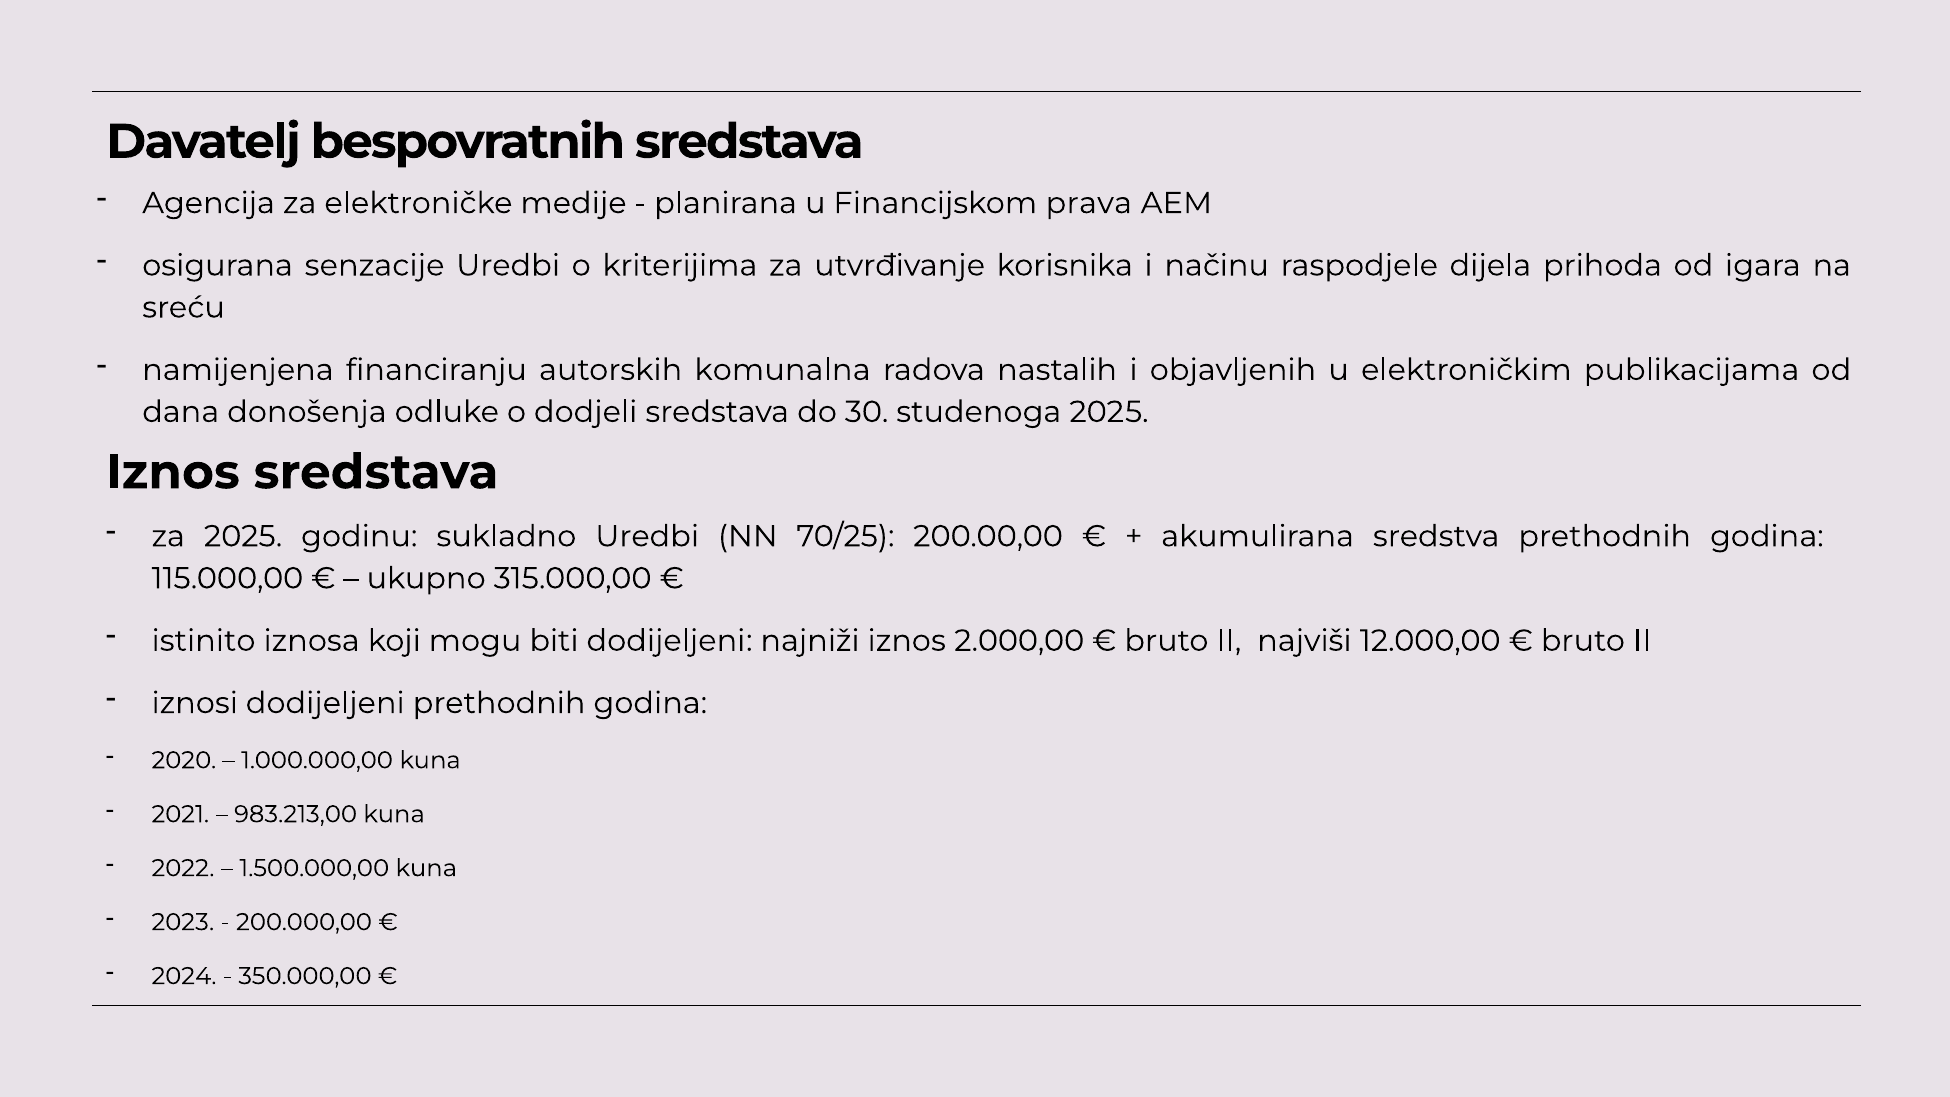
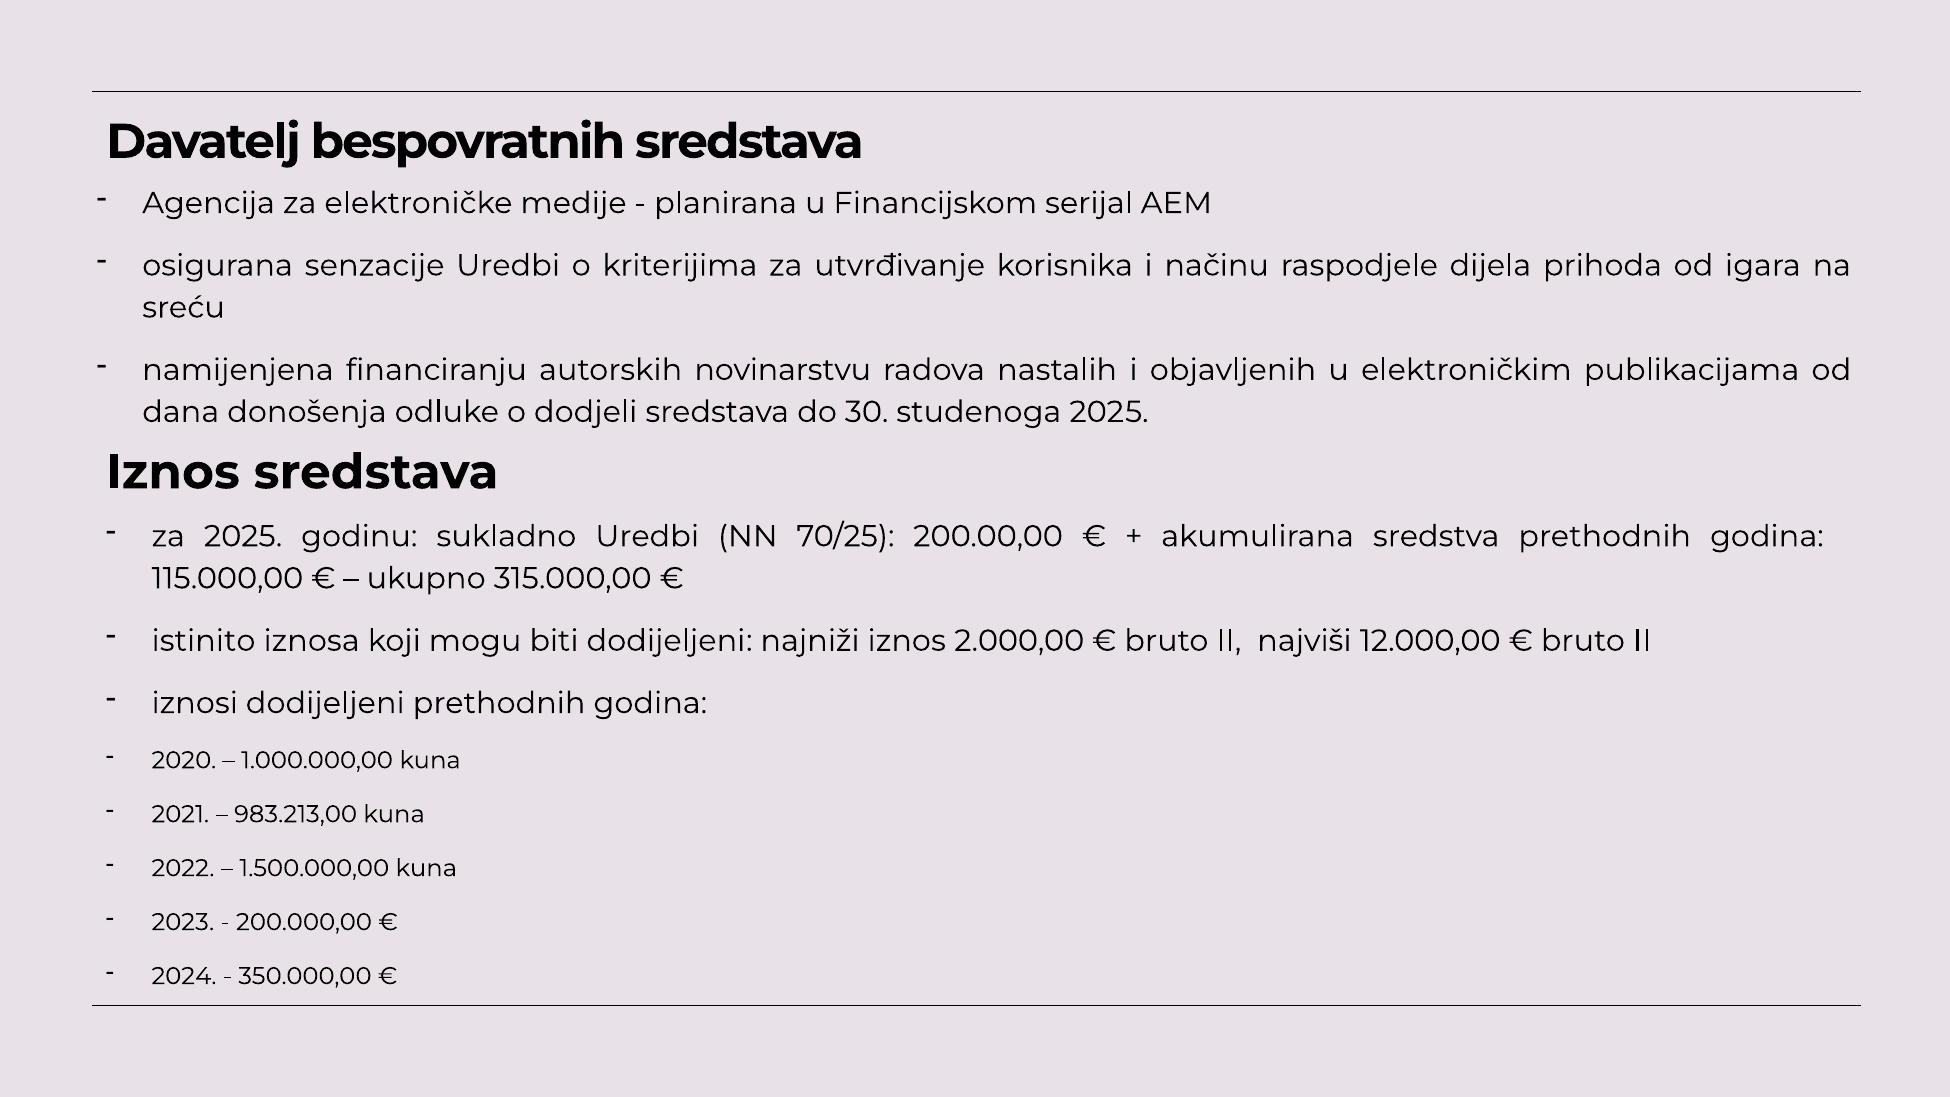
prava: prava -> serijal
komunalna: komunalna -> novinarstvu
